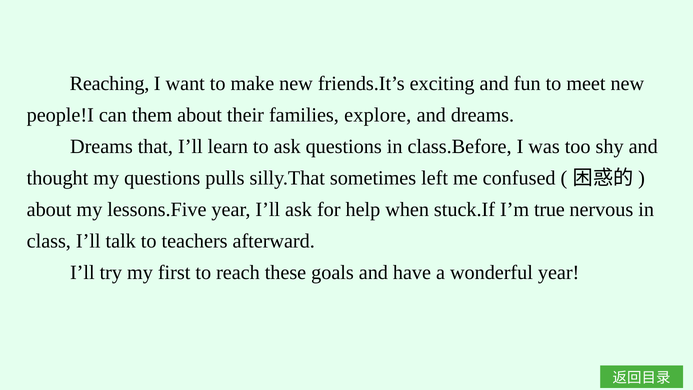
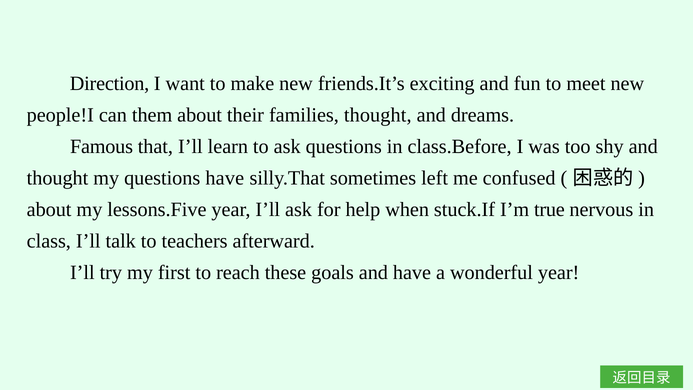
Reaching: Reaching -> Direction
families explore: explore -> thought
Dreams at (101, 147): Dreams -> Famous
questions pulls: pulls -> have
